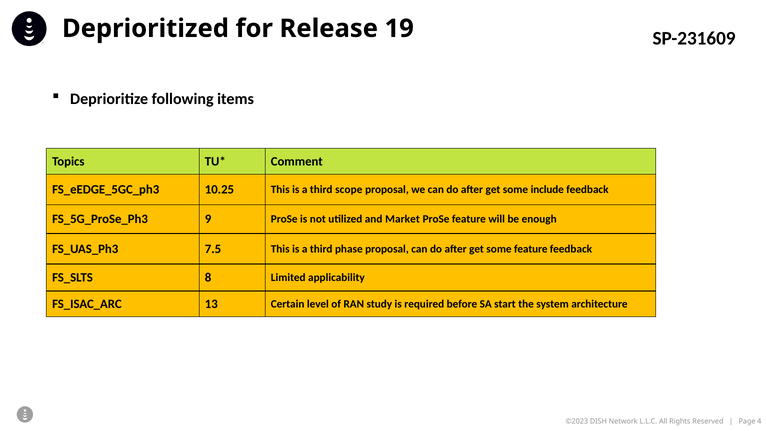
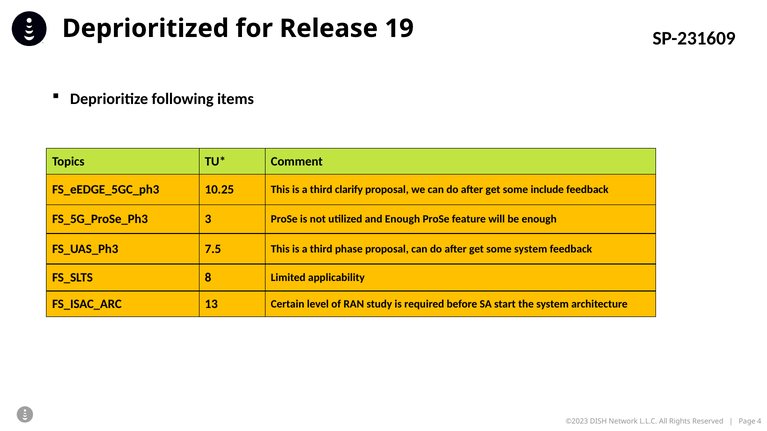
scope: scope -> clarify
9: 9 -> 3
and Market: Market -> Enough
some feature: feature -> system
